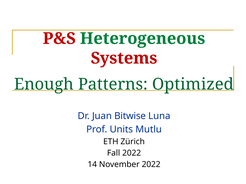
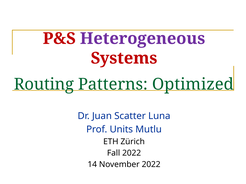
Heterogeneous colour: green -> purple
Enough: Enough -> Routing
Bitwise: Bitwise -> Scatter
